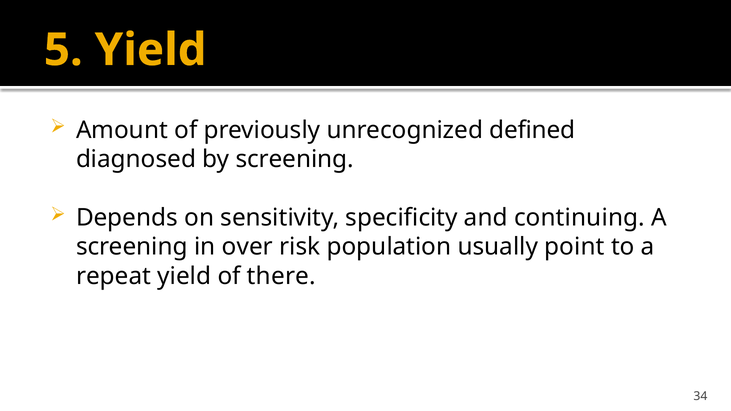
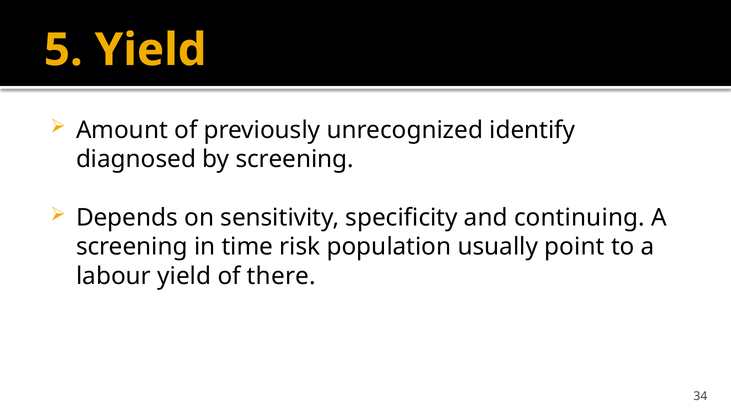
defined: defined -> identify
over: over -> time
repeat: repeat -> labour
